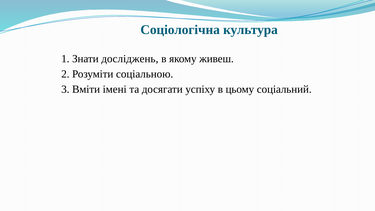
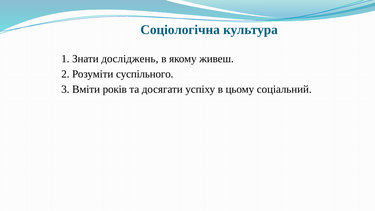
соціальною: соціальною -> суспільного
імені: імені -> років
